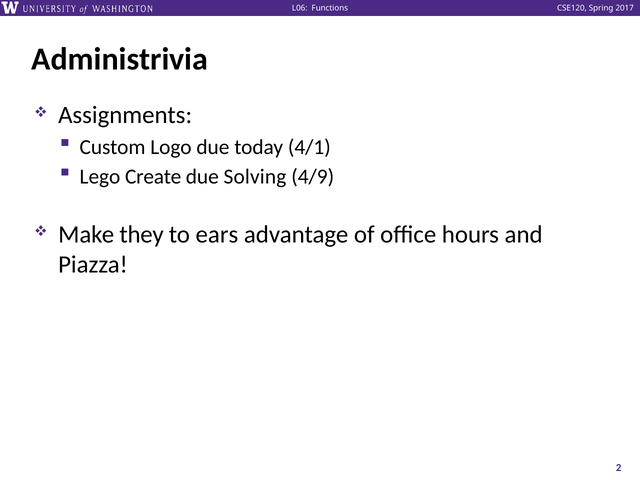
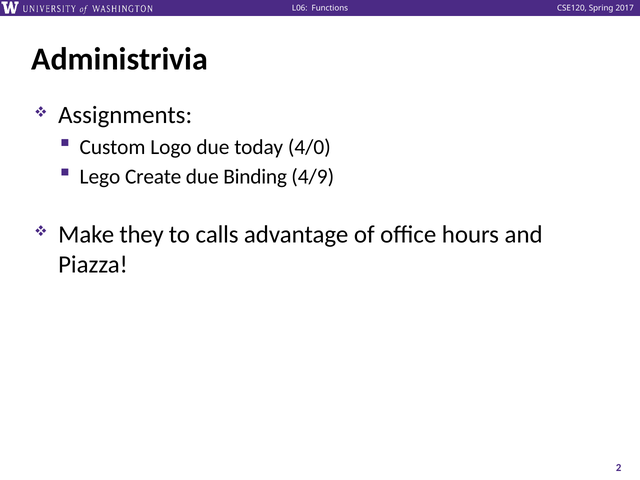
4/1: 4/1 -> 4/0
Solving: Solving -> Binding
ears: ears -> calls
